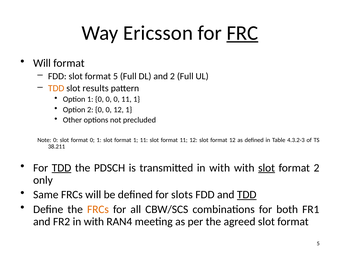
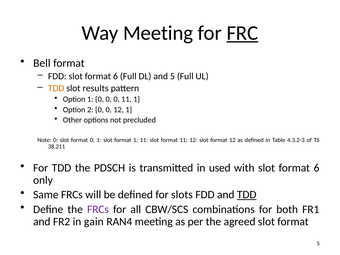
Way Ericsson: Ericsson -> Meeting
Will at (42, 63): Will -> Bell
FDD slot format 5: 5 -> 6
and 2: 2 -> 5
TDD at (62, 168) underline: present -> none
transmitted in with: with -> used
slot at (267, 168) underline: present -> none
2 at (316, 168): 2 -> 6
FRCs at (98, 209) colour: orange -> purple
FR2 in with: with -> gain
